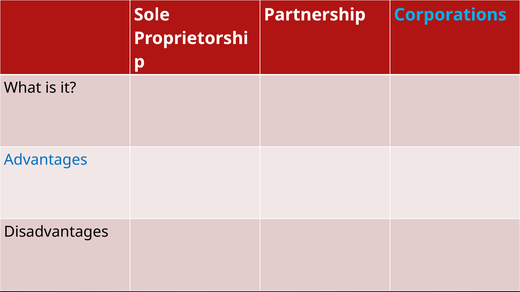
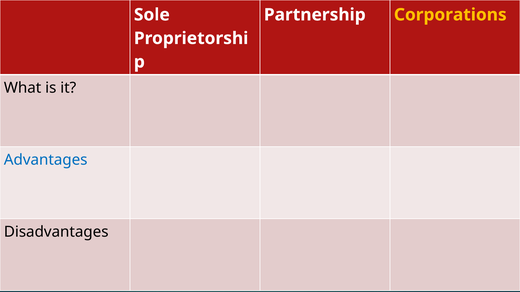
Corporations colour: light blue -> yellow
